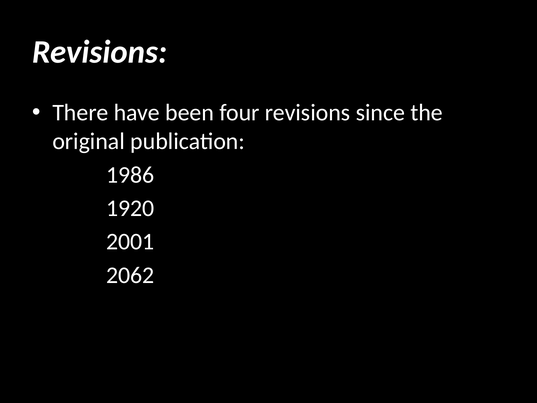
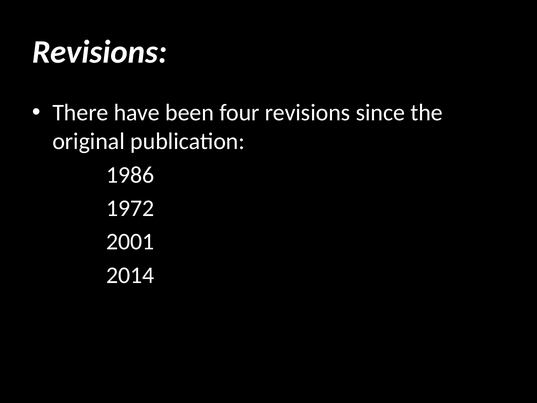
1920: 1920 -> 1972
2062: 2062 -> 2014
